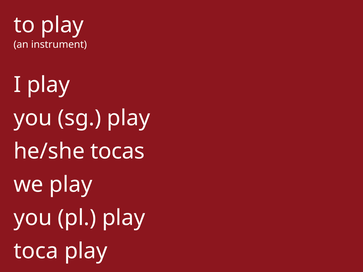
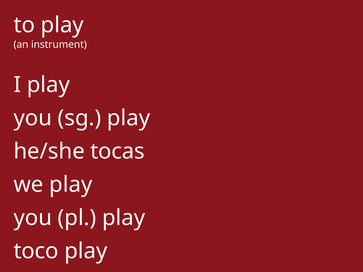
toca at (36, 251): toca -> toco
